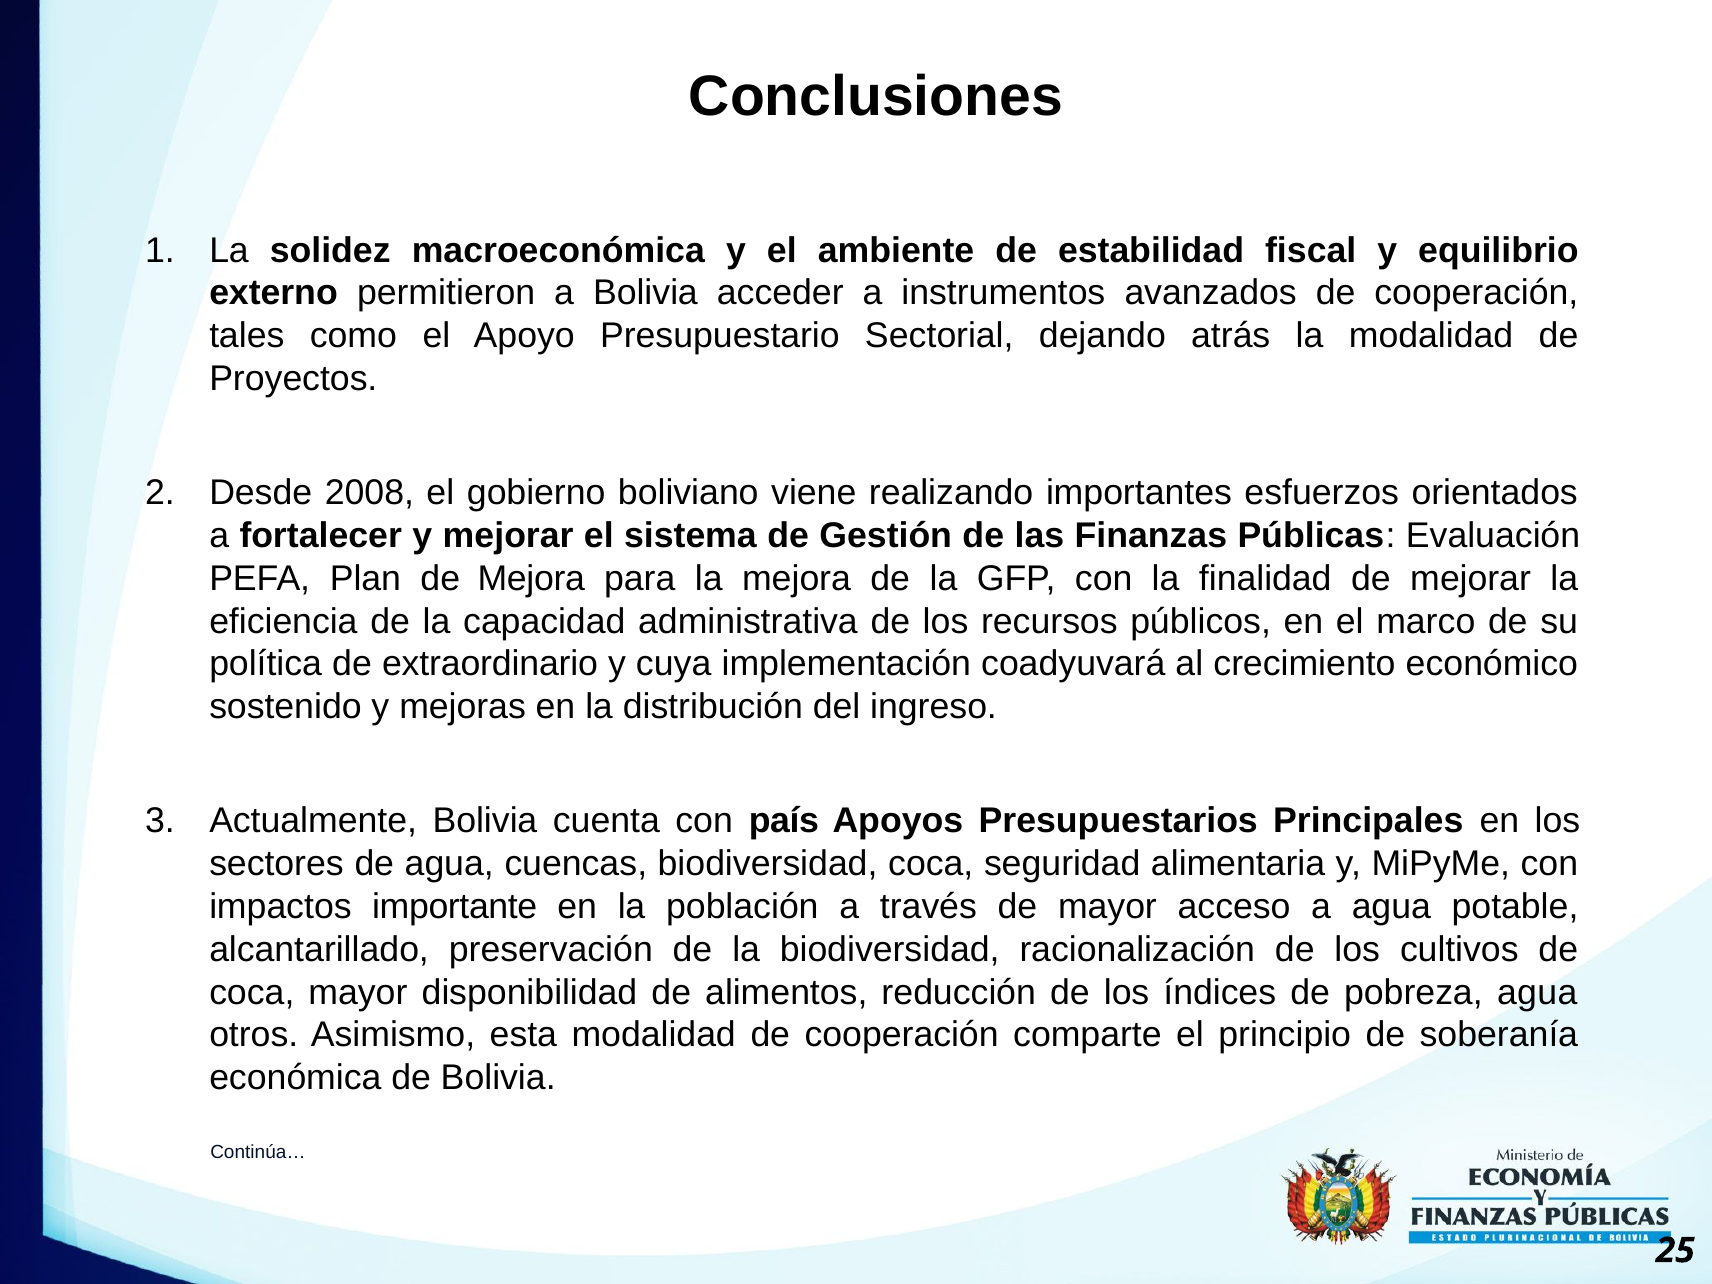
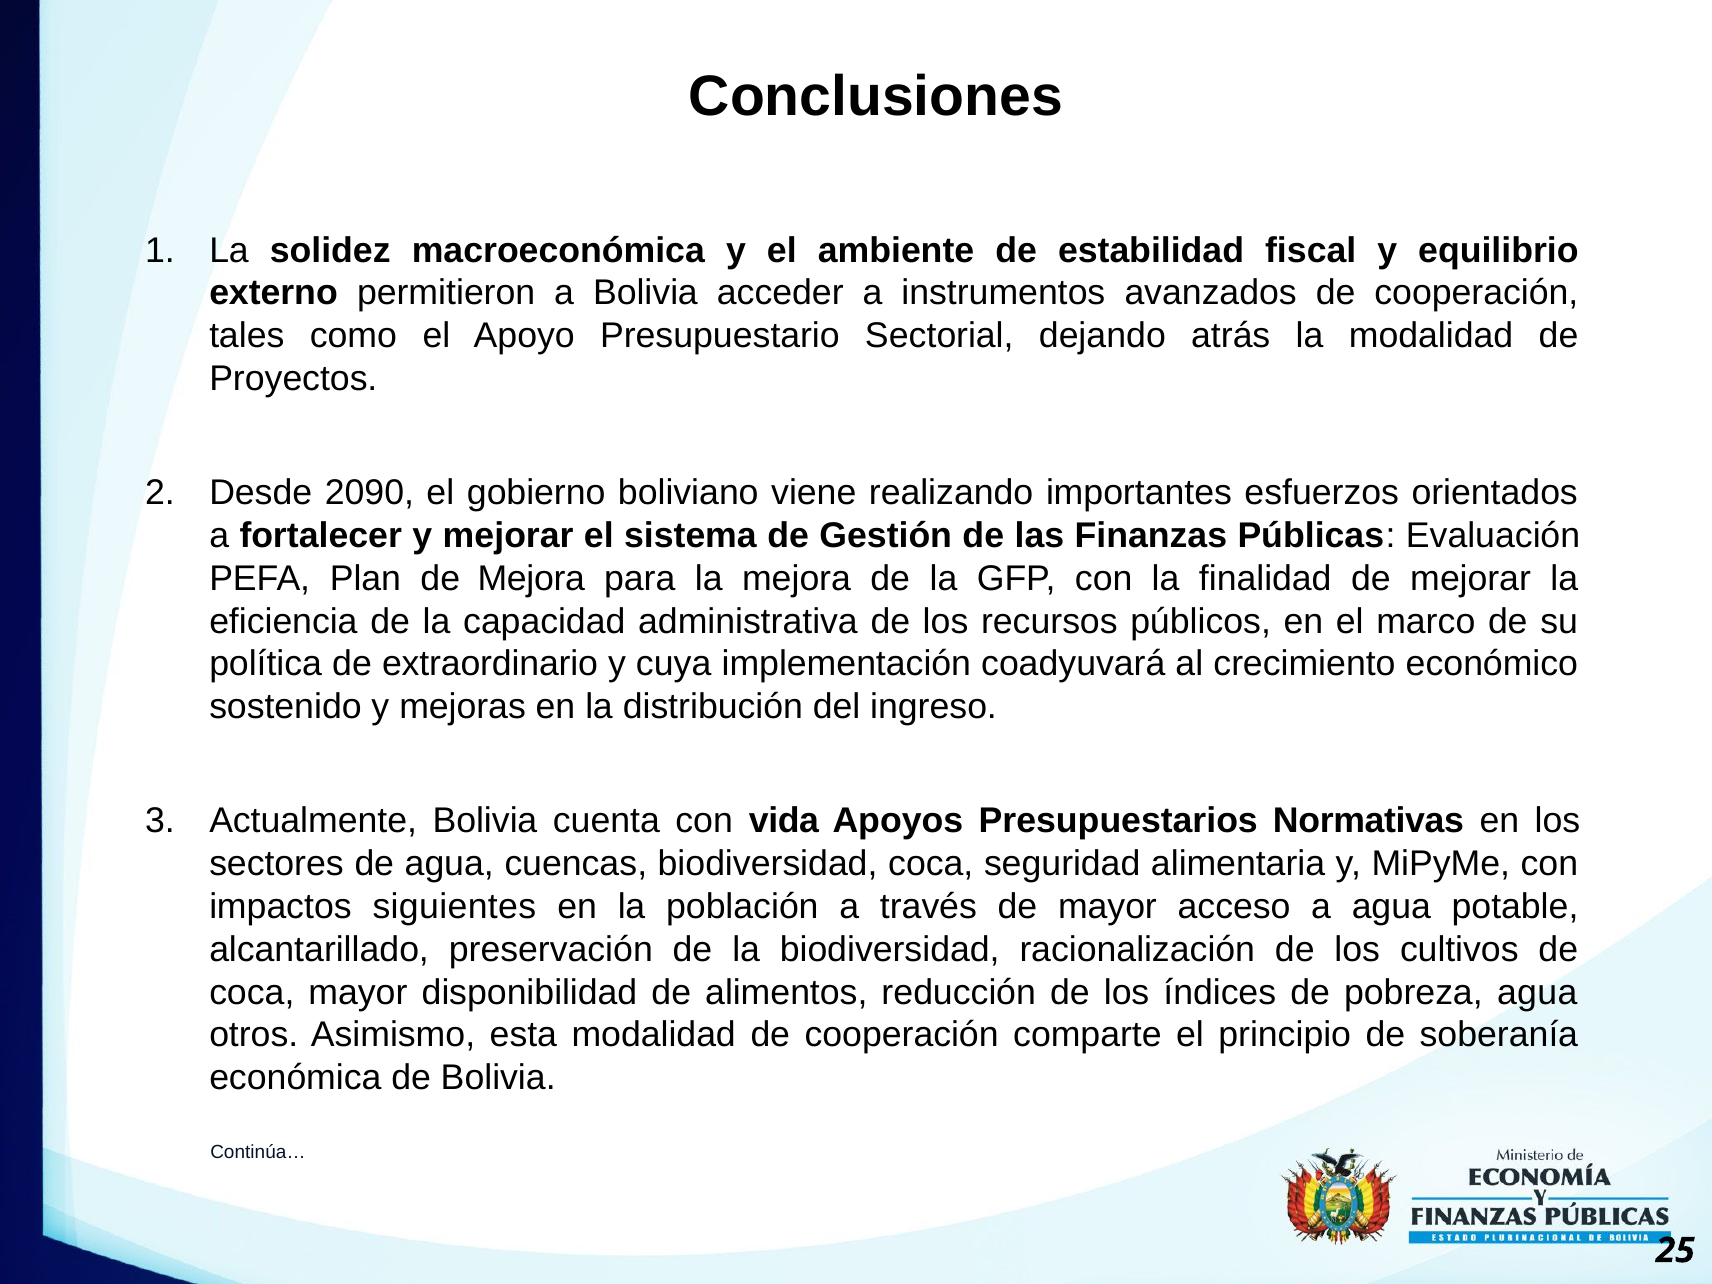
2008: 2008 -> 2090
país: país -> vida
Principales: Principales -> Normativas
importante: importante -> siguientes
